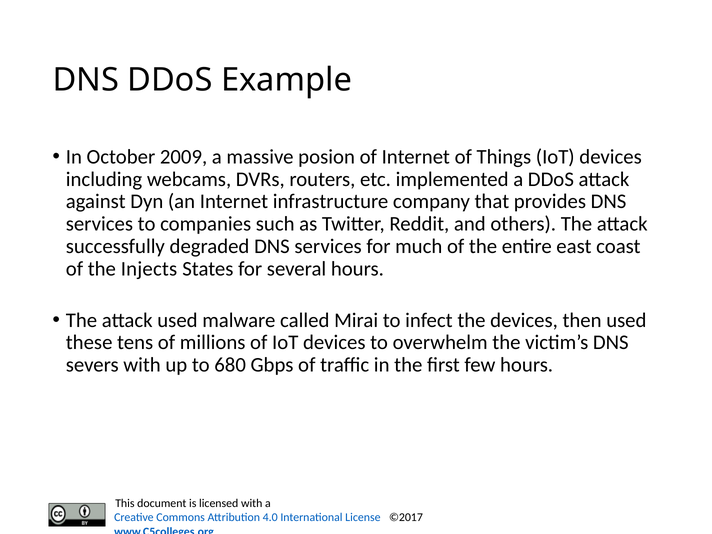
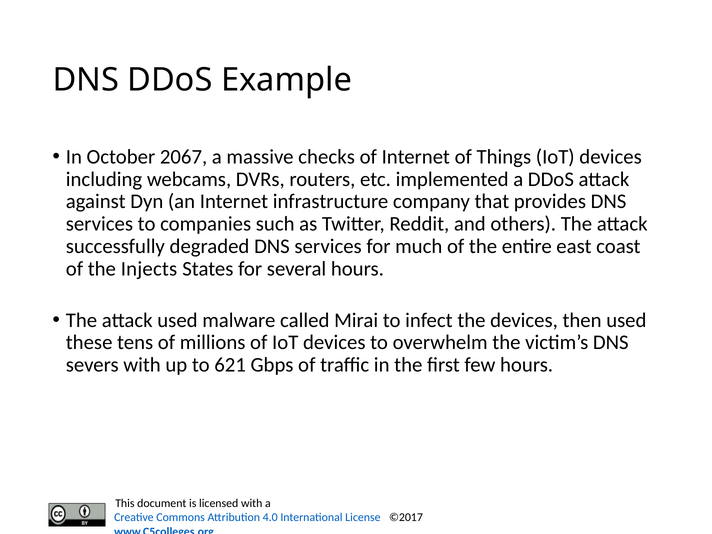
2009: 2009 -> 2067
posion: posion -> checks
680: 680 -> 621
